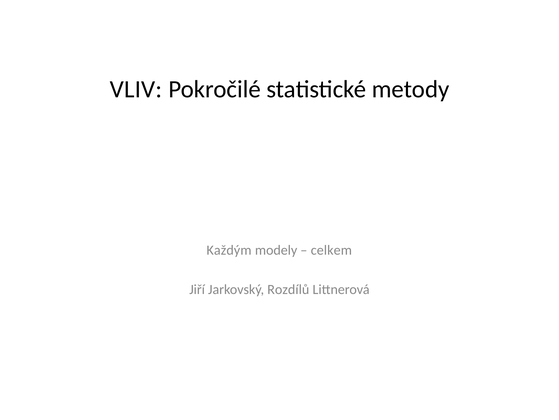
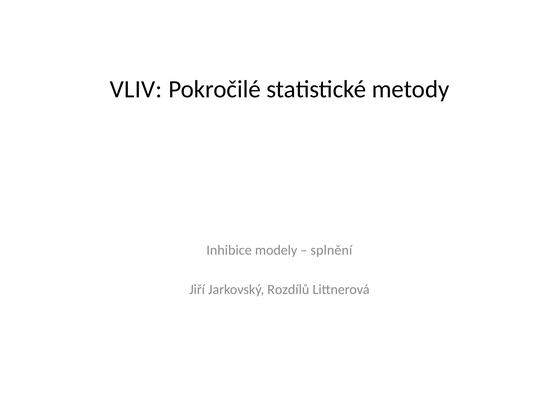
Každým: Každým -> Inhibice
celkem: celkem -> splnění
